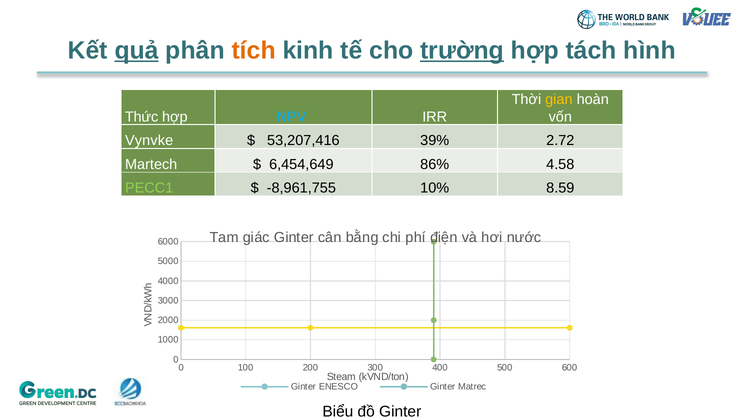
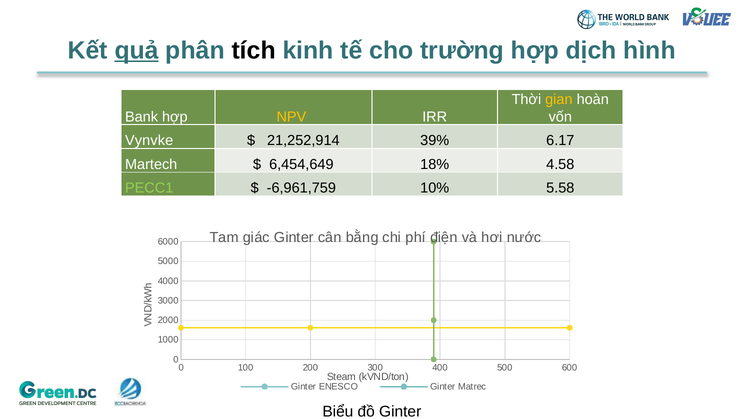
tích colour: orange -> black
trường underline: present -> none
tách: tách -> dịch
Thức: Thức -> Bank
NPV colour: light blue -> yellow
53,207,416: 53,207,416 -> 21,252,914
2.72: 2.72 -> 6.17
86%: 86% -> 18%
-8,961,755: -8,961,755 -> -6,961,759
8.59: 8.59 -> 5.58
